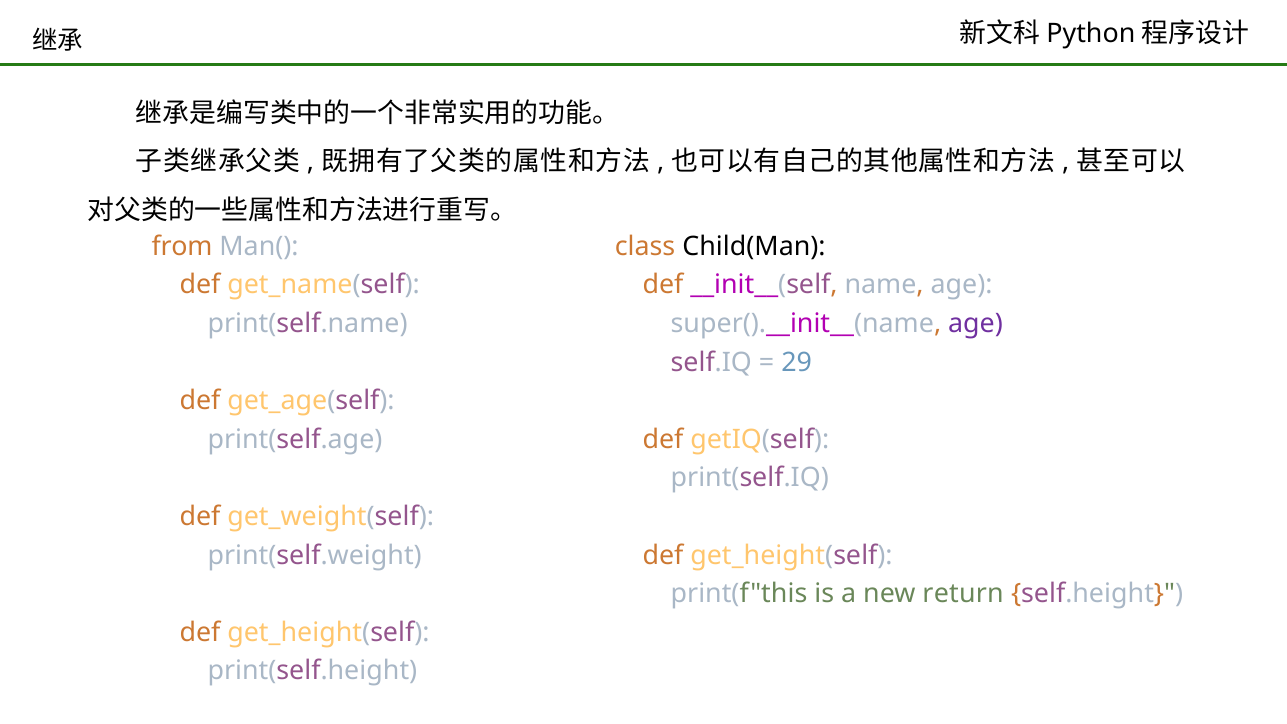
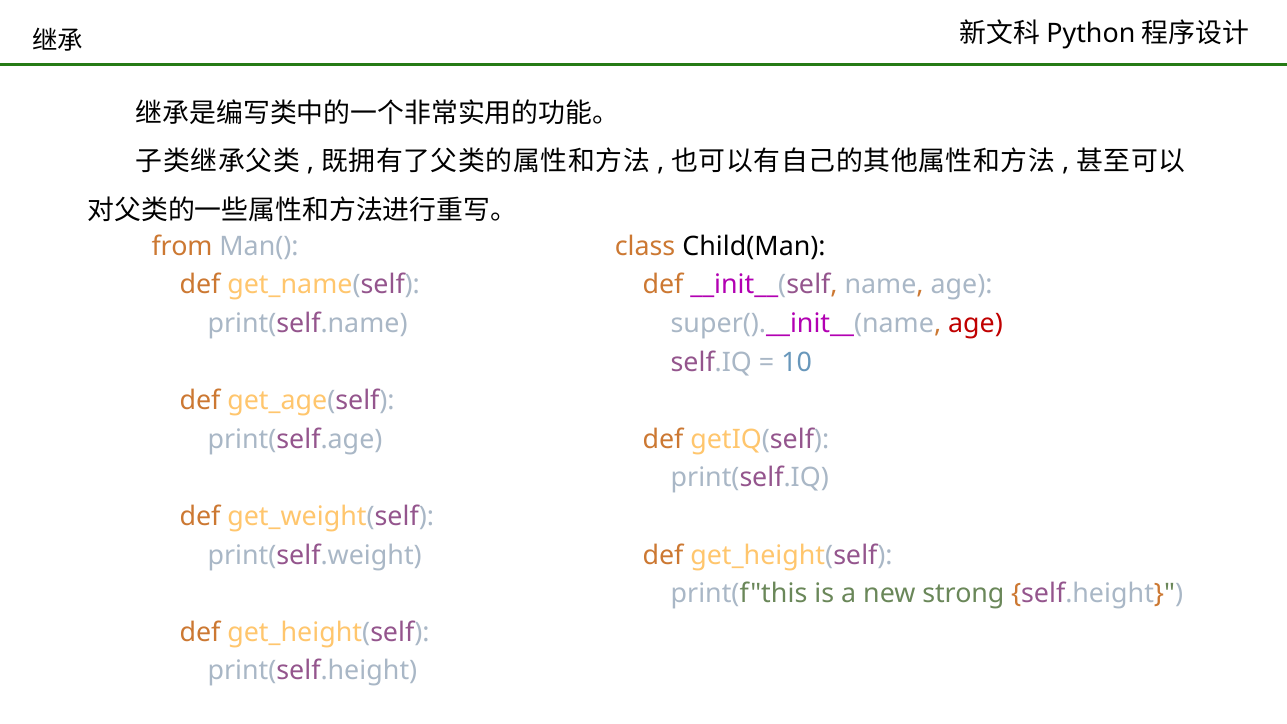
age at (976, 324) colour: purple -> red
29: 29 -> 10
return: return -> strong
